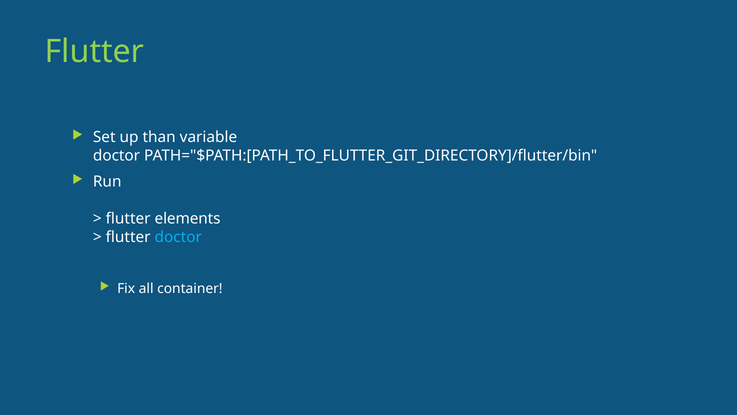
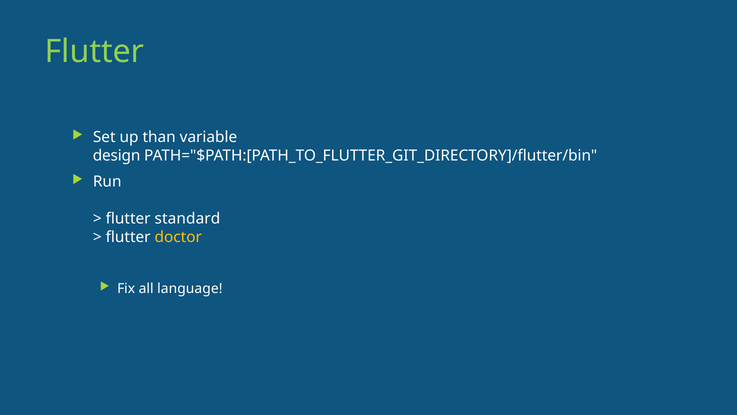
doctor at (117, 156): doctor -> design
elements: elements -> standard
doctor at (178, 237) colour: light blue -> yellow
container: container -> language
